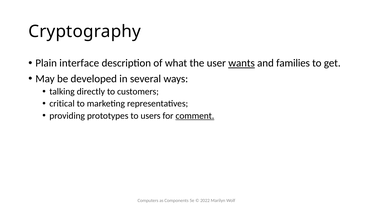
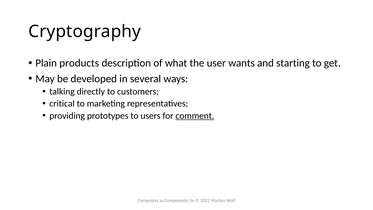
interface: interface -> products
wants underline: present -> none
families: families -> starting
